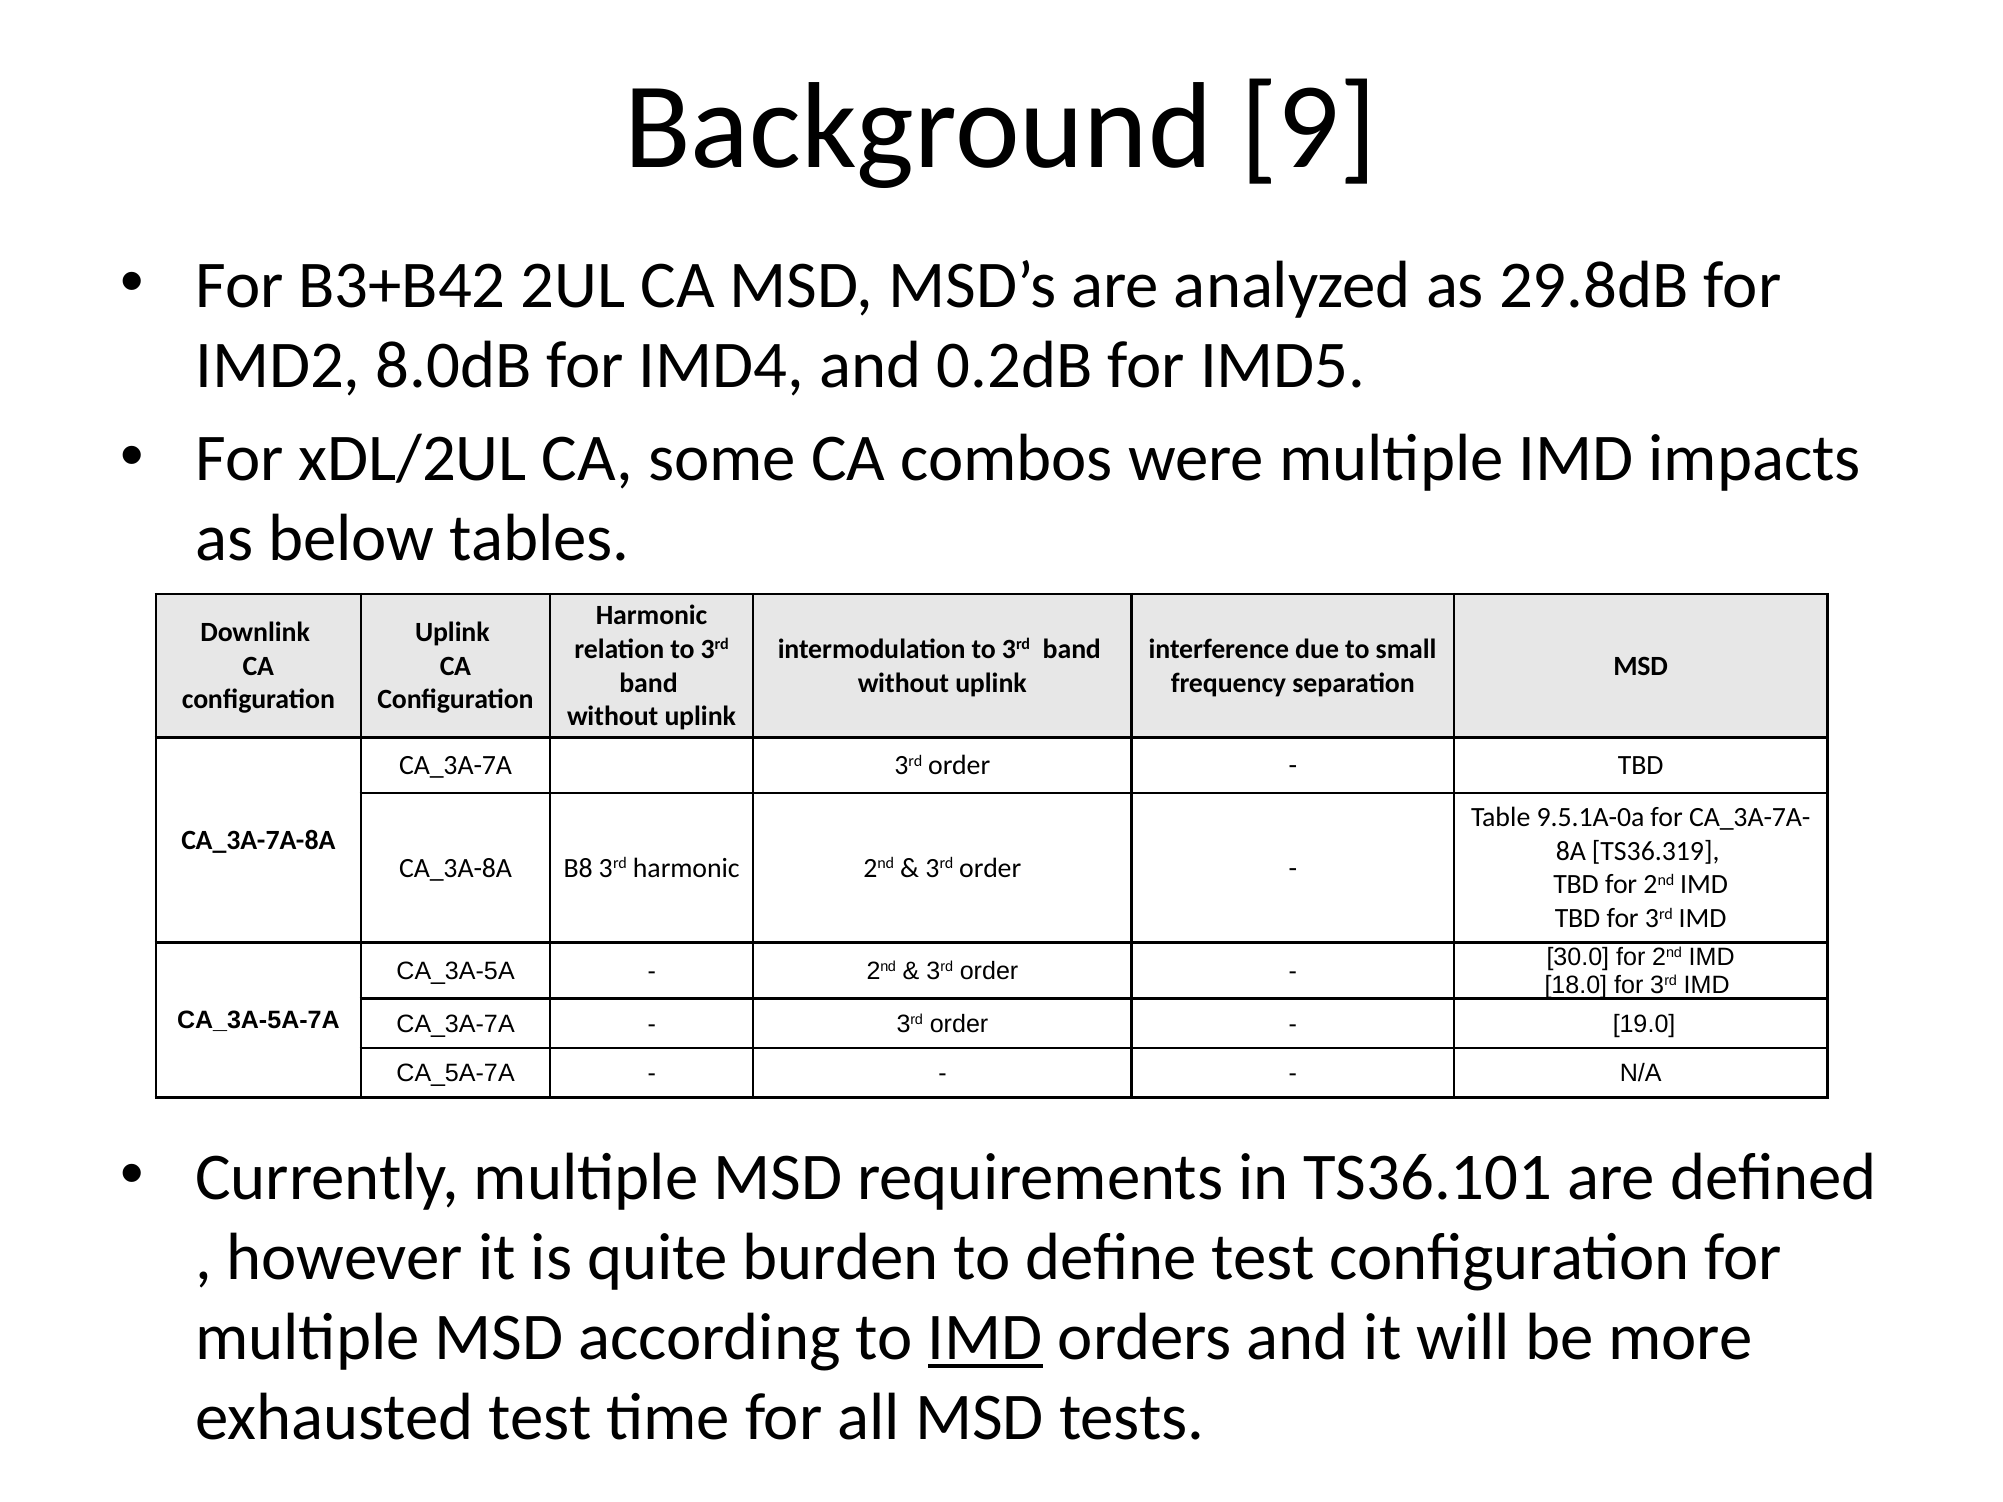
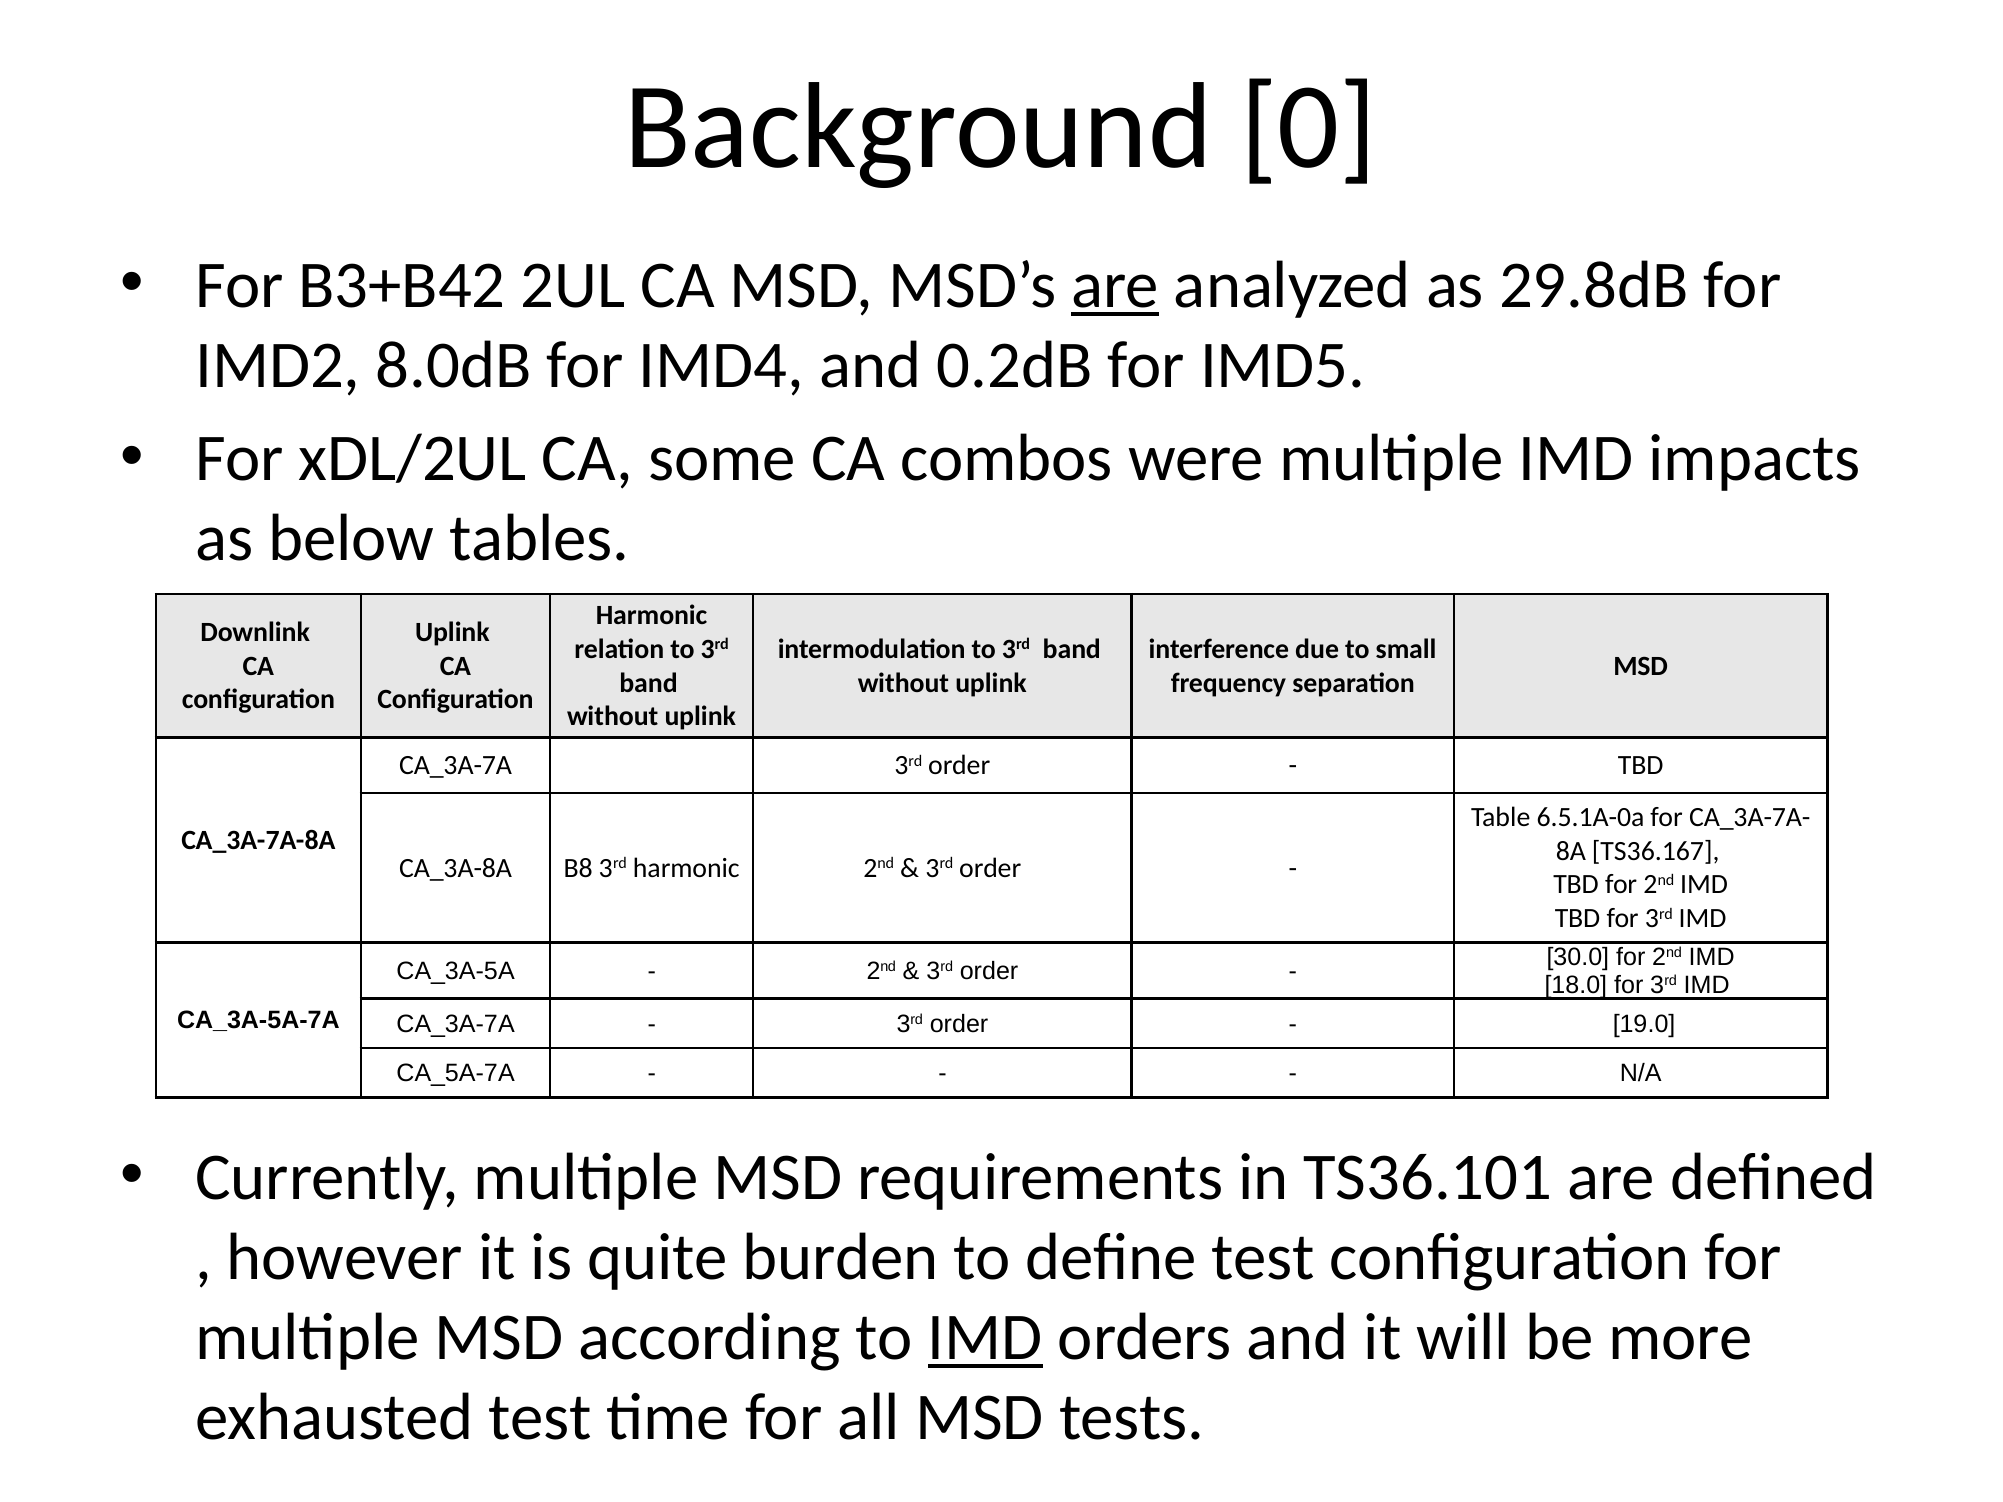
9: 9 -> 0
are at (1115, 285) underline: none -> present
9.5.1A-0a: 9.5.1A-0a -> 6.5.1A-0a
TS36.319: TS36.319 -> TS36.167
